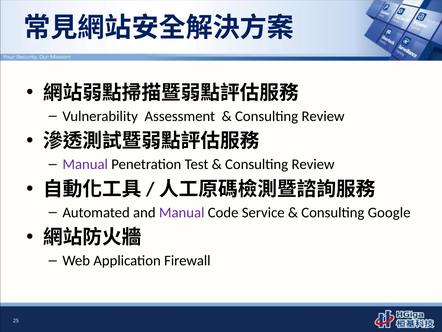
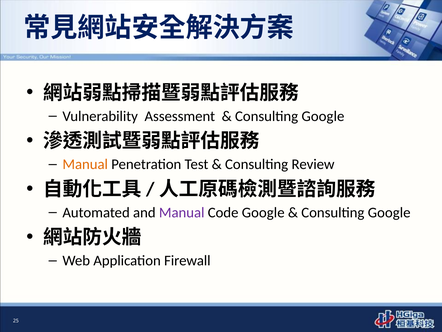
Review at (323, 116): Review -> Google
Manual at (85, 164) colour: purple -> orange
Code Service: Service -> Google
